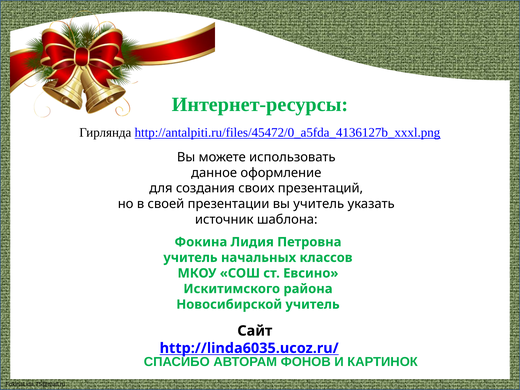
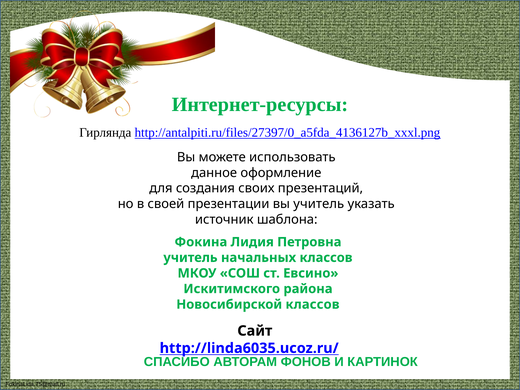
http://antalpiti.ru/files/45472/0_a5fda_4136127b_xxxl.png: http://antalpiti.ru/files/45472/0_a5fda_4136127b_xxxl.png -> http://antalpiti.ru/files/27397/0_a5fda_4136127b_xxxl.png
Новосибирской учитель: учитель -> классов
